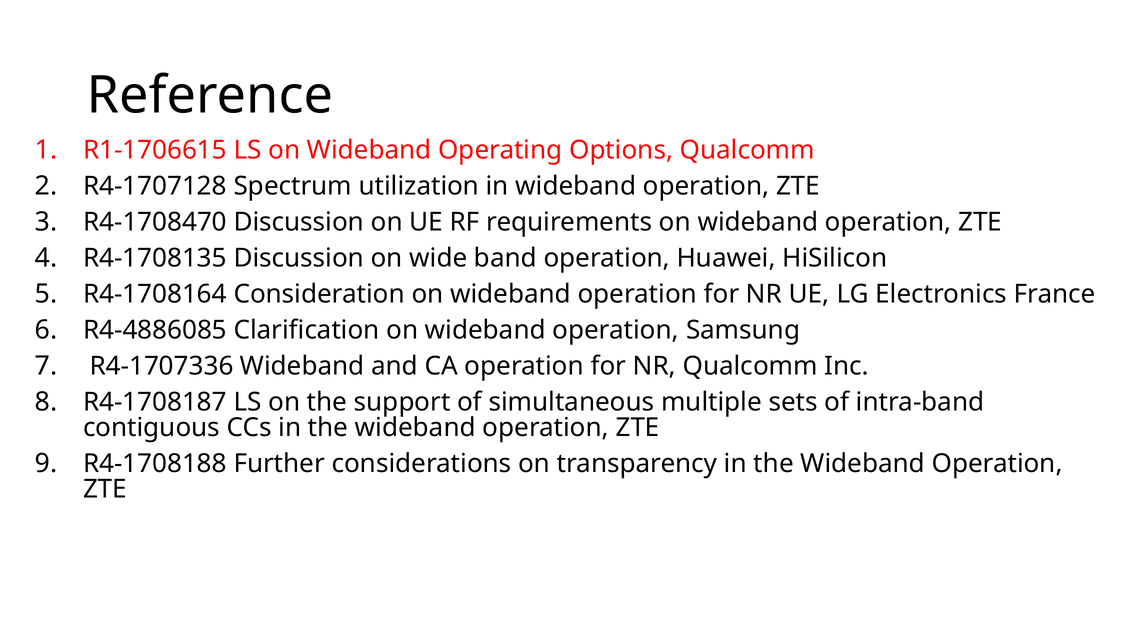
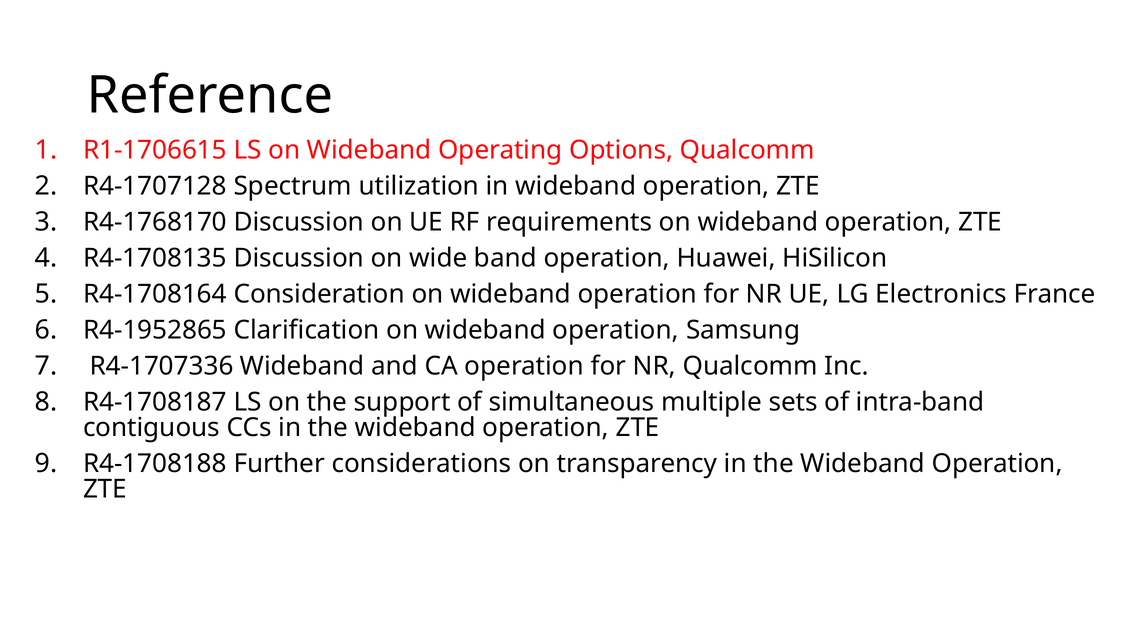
R4-1708470: R4-1708470 -> R4-1768170
R4-4886085: R4-4886085 -> R4-1952865
